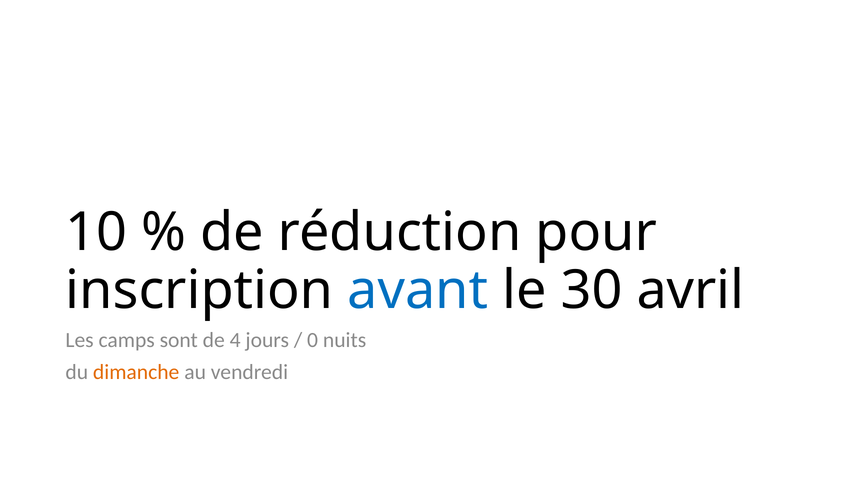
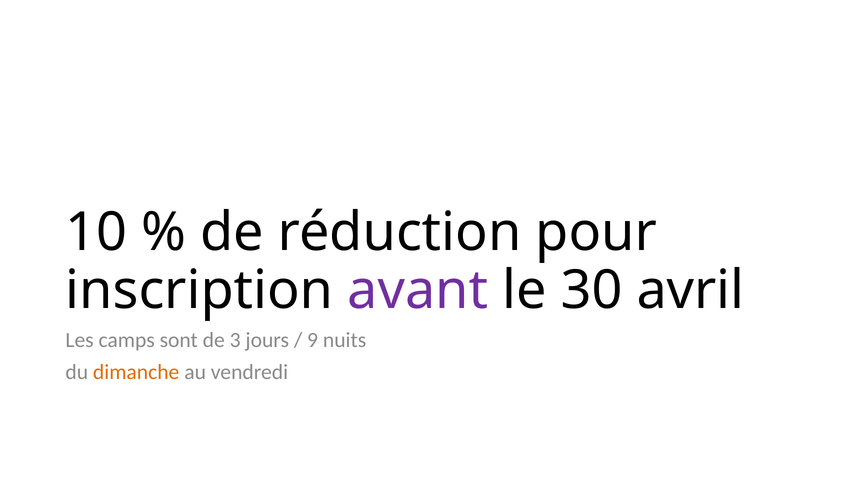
avant colour: blue -> purple
4: 4 -> 3
0: 0 -> 9
